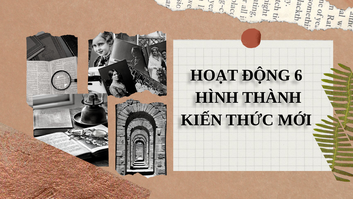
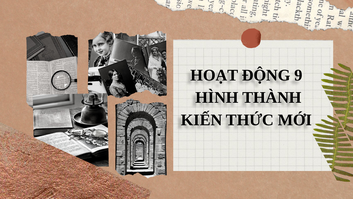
6: 6 -> 9
